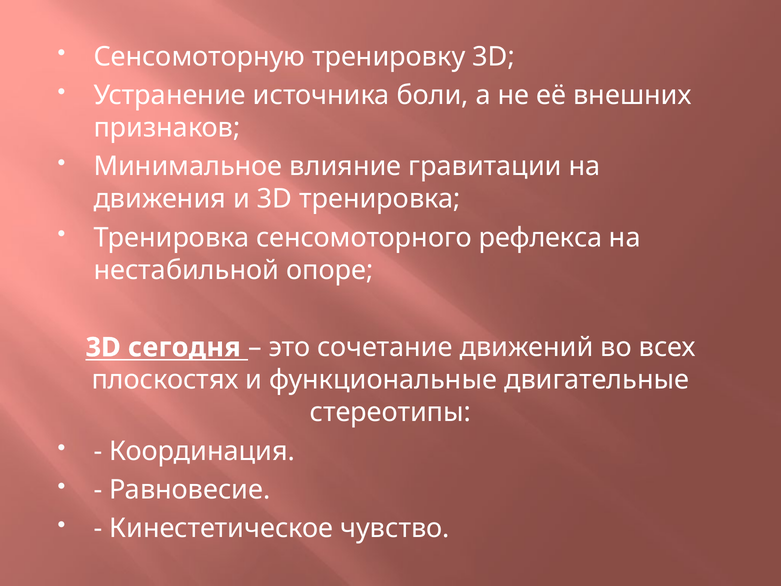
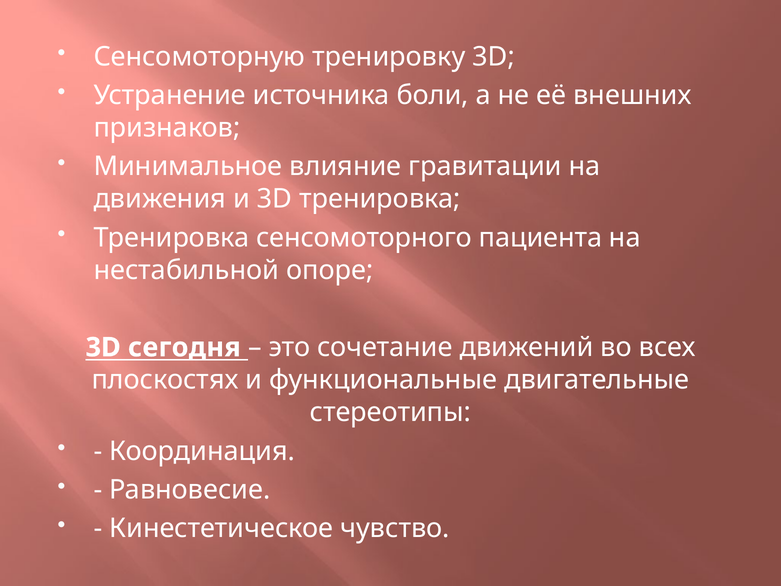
рефлекса: рефлекса -> пациента
